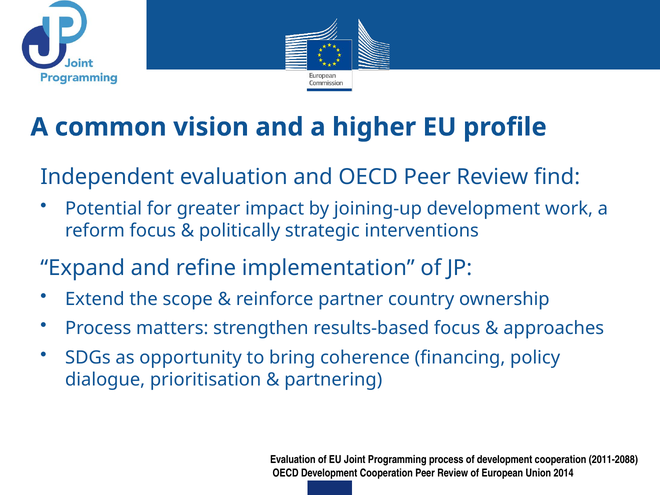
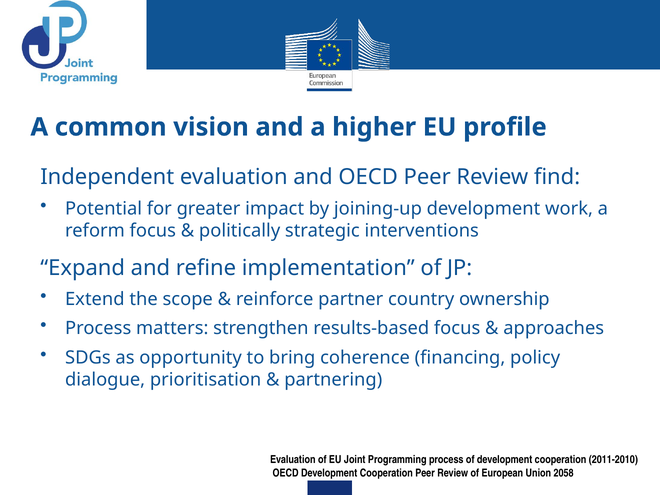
2011-2088: 2011-2088 -> 2011-2010
2014: 2014 -> 2058
